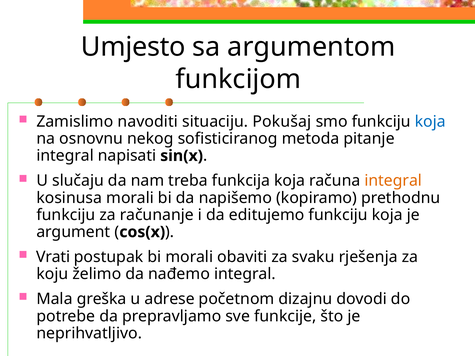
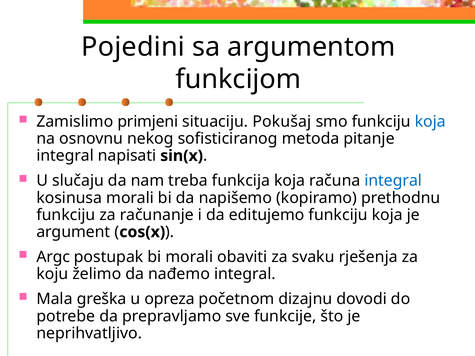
Umjesto: Umjesto -> Pojedini
navoditi: navoditi -> primjeni
integral at (393, 181) colour: orange -> blue
Vrati: Vrati -> Argc
adrese: adrese -> opreza
